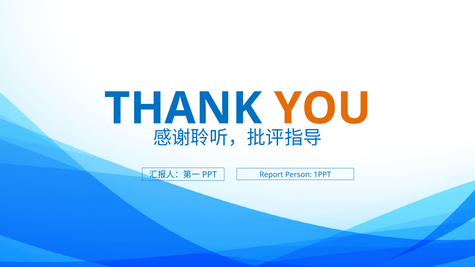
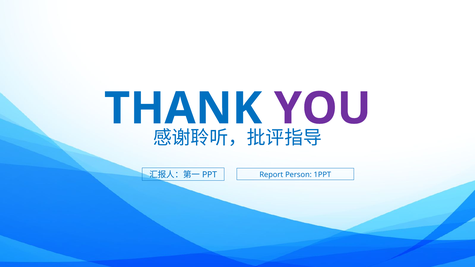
YOU colour: orange -> purple
